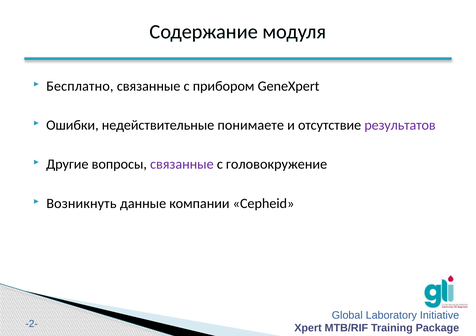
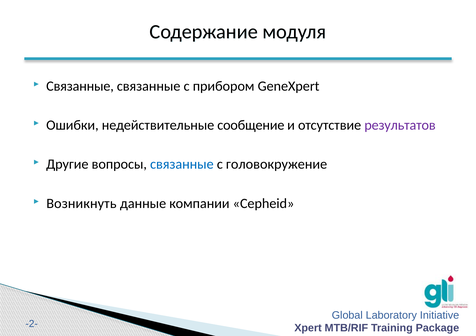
Бесплатно at (80, 86): Бесплатно -> Связанные
понимаете: понимаете -> сообщение
связанные at (182, 164) colour: purple -> blue
